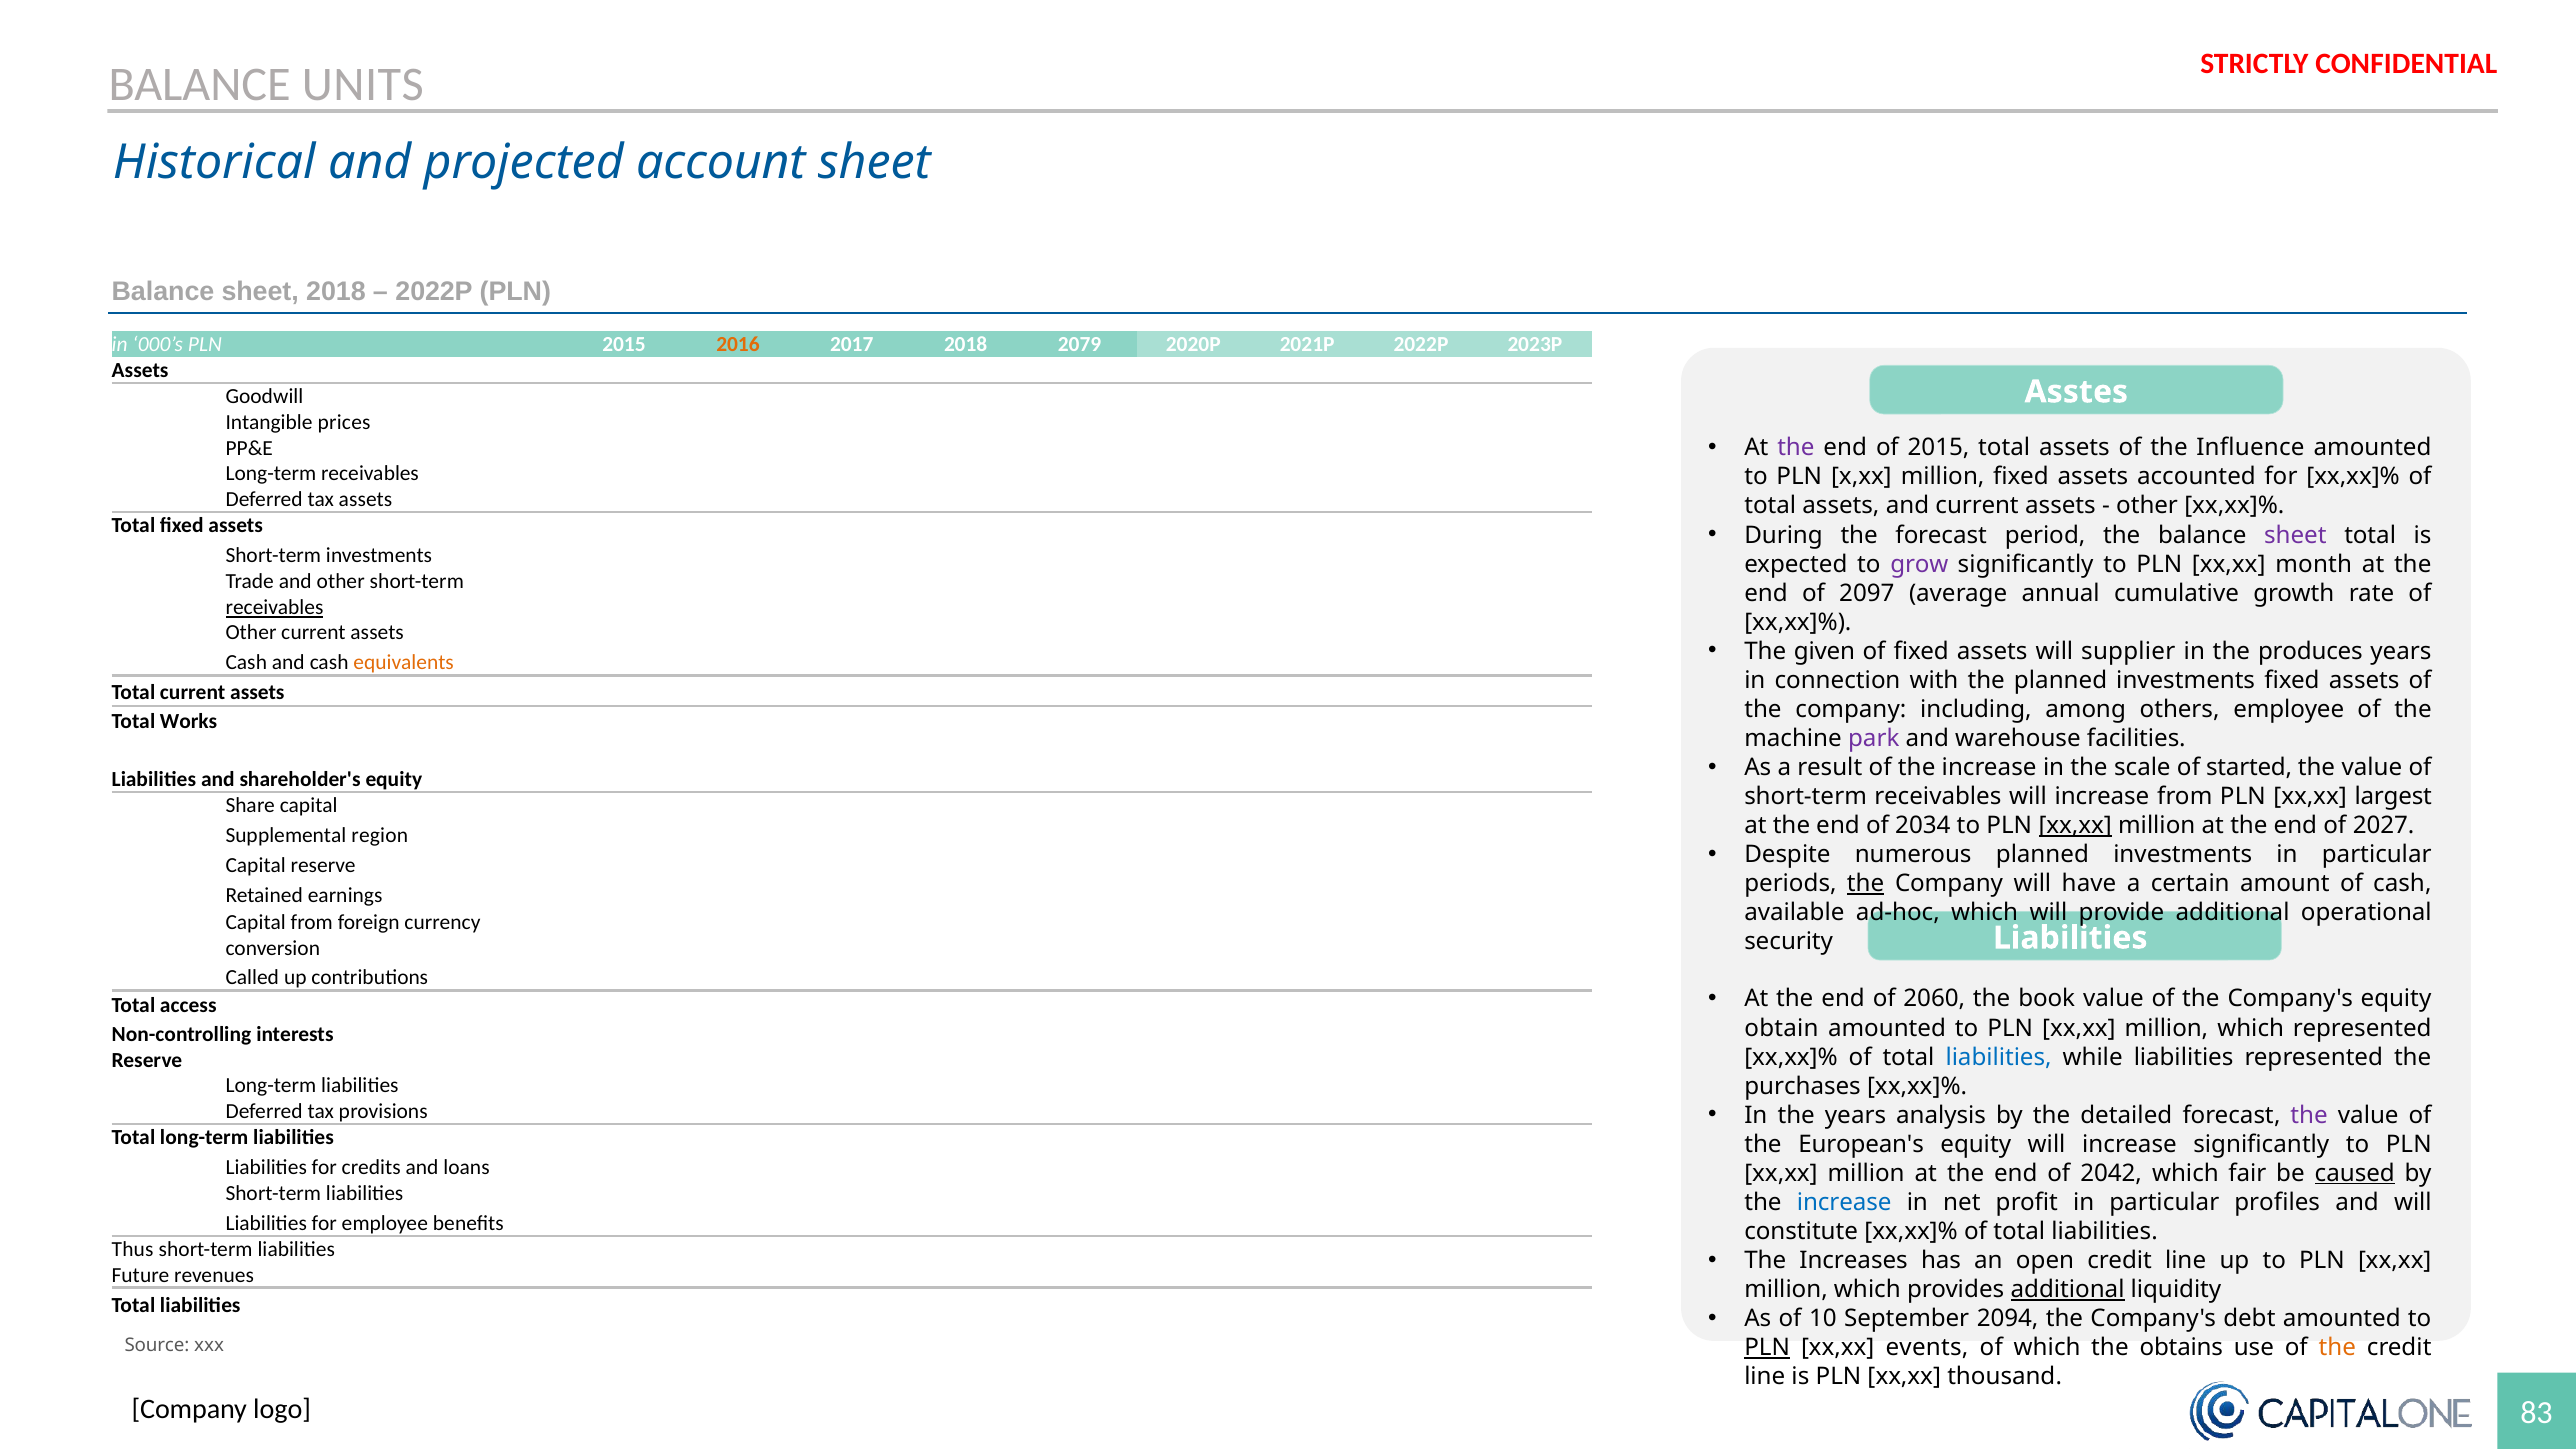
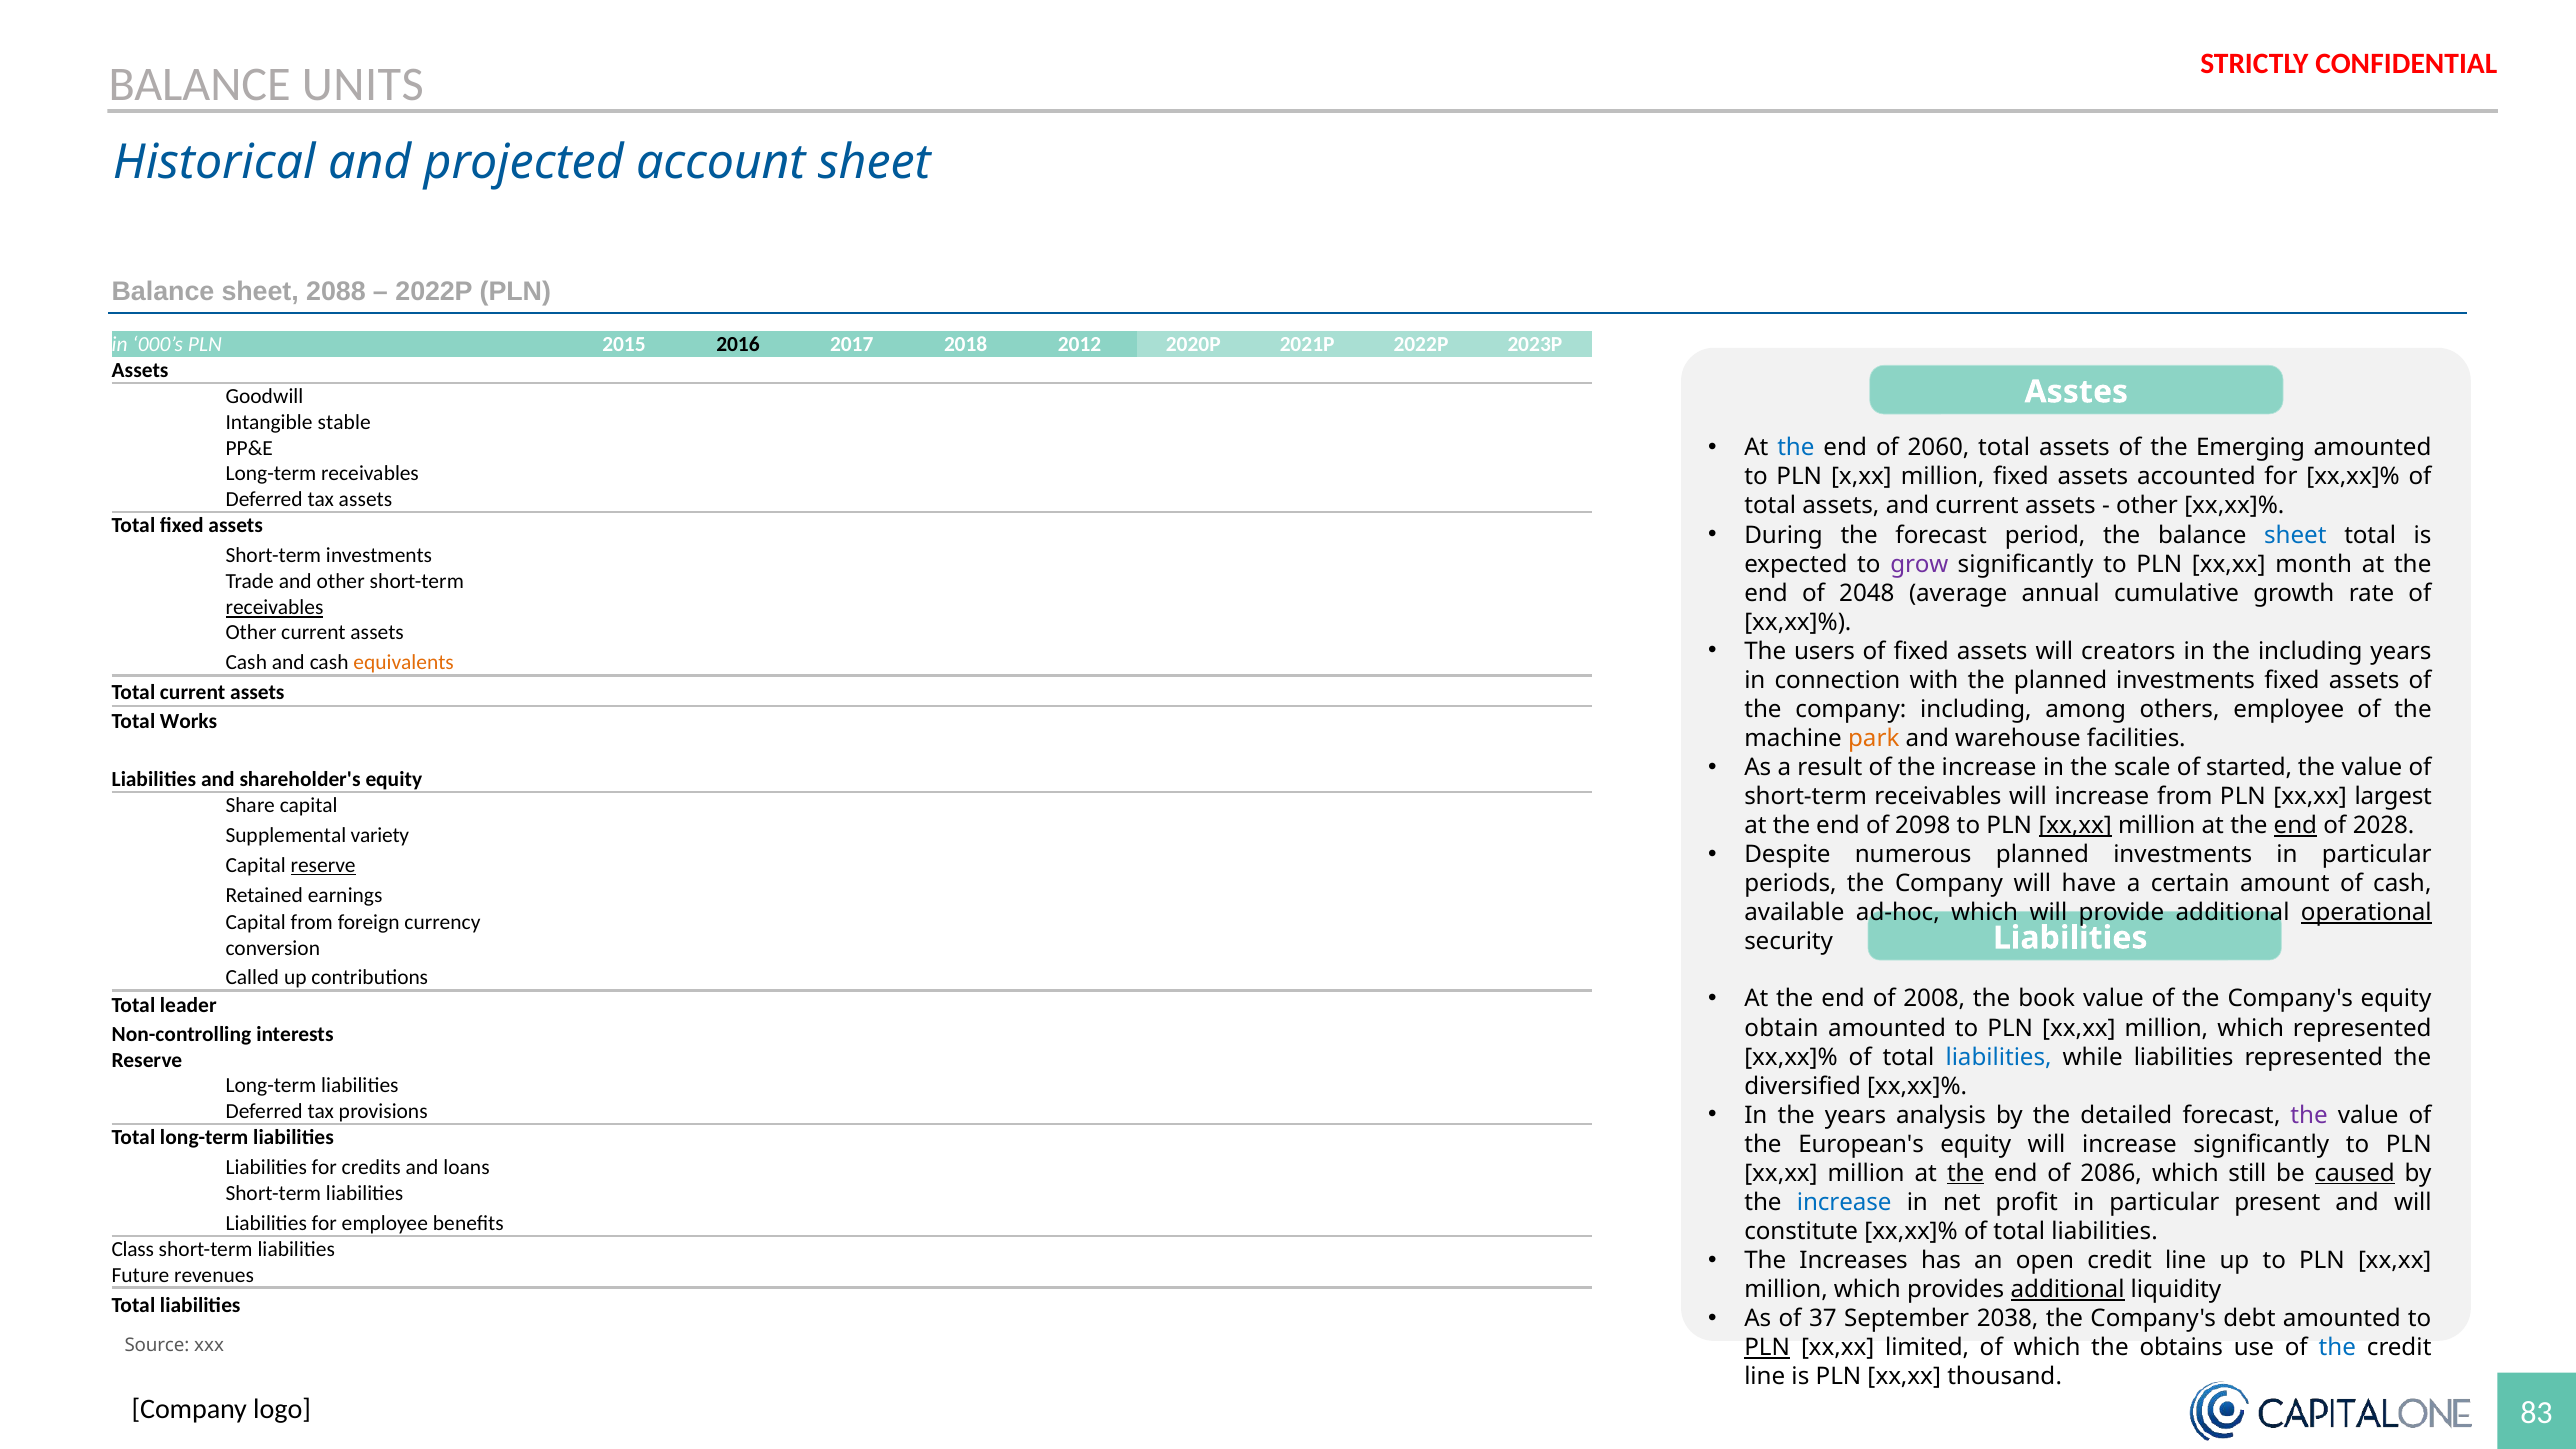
sheet 2018: 2018 -> 2088
2016 colour: orange -> black
2079: 2079 -> 2012
prices: prices -> stable
the at (1796, 448) colour: purple -> blue
of 2015: 2015 -> 2060
Influence: Influence -> Emerging
sheet at (2295, 535) colour: purple -> blue
2097: 2097 -> 2048
given: given -> users
supplier: supplier -> creators
the produces: produces -> including
park colour: purple -> orange
2034: 2034 -> 2098
end at (2295, 826) underline: none -> present
2027: 2027 -> 2028
region: region -> variety
reserve at (323, 866) underline: none -> present
the at (1866, 884) underline: present -> none
operational underline: none -> present
2060: 2060 -> 2008
access: access -> leader
purchases: purchases -> diversified
the at (1966, 1173) underline: none -> present
2042: 2042 -> 2086
fair: fair -> still
profiles: profiles -> present
Thus: Thus -> Class
10: 10 -> 37
2094: 2094 -> 2038
events: events -> limited
the at (2337, 1348) colour: orange -> blue
